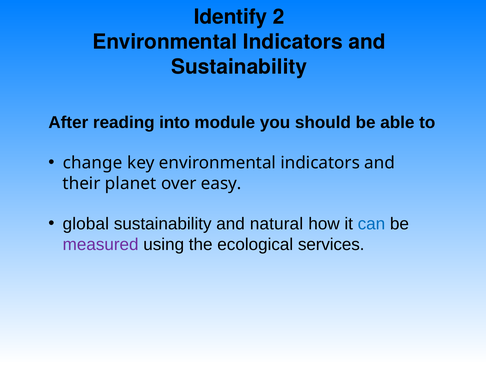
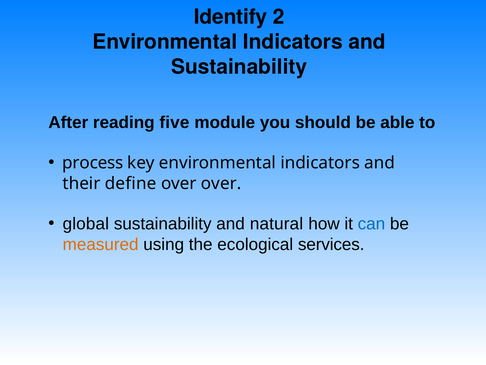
into: into -> five
change: change -> process
planet: planet -> define
over easy: easy -> over
measured colour: purple -> orange
